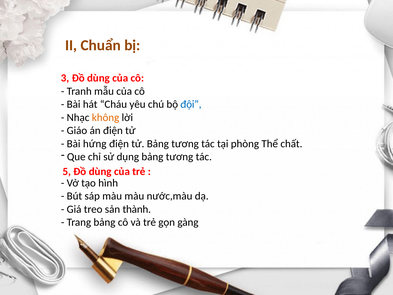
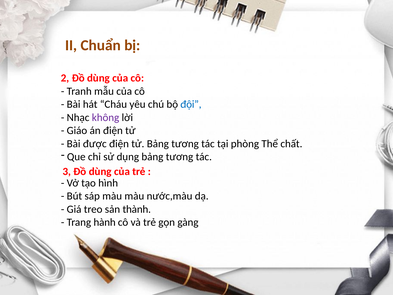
3: 3 -> 2
không colour: orange -> purple
hứng: hứng -> được
5: 5 -> 3
Trang bảng: bảng -> hành
